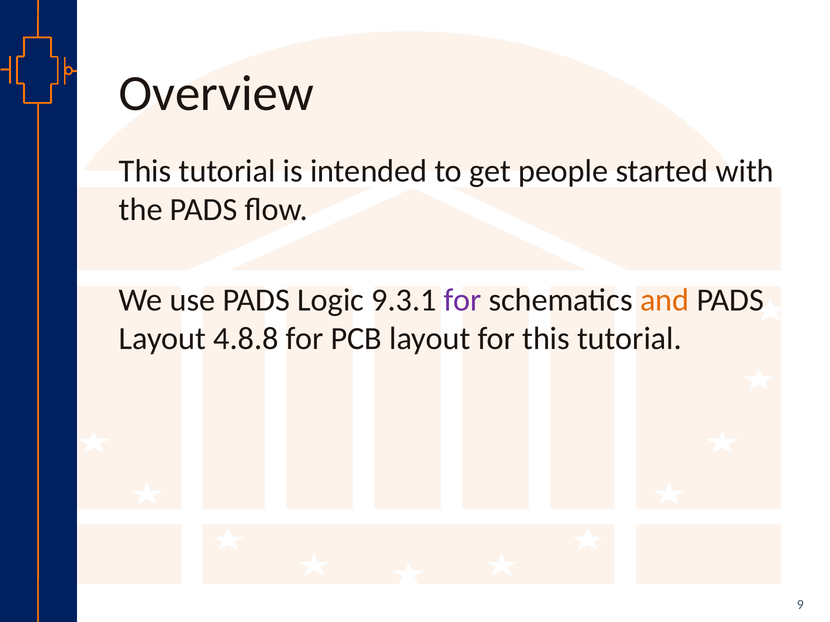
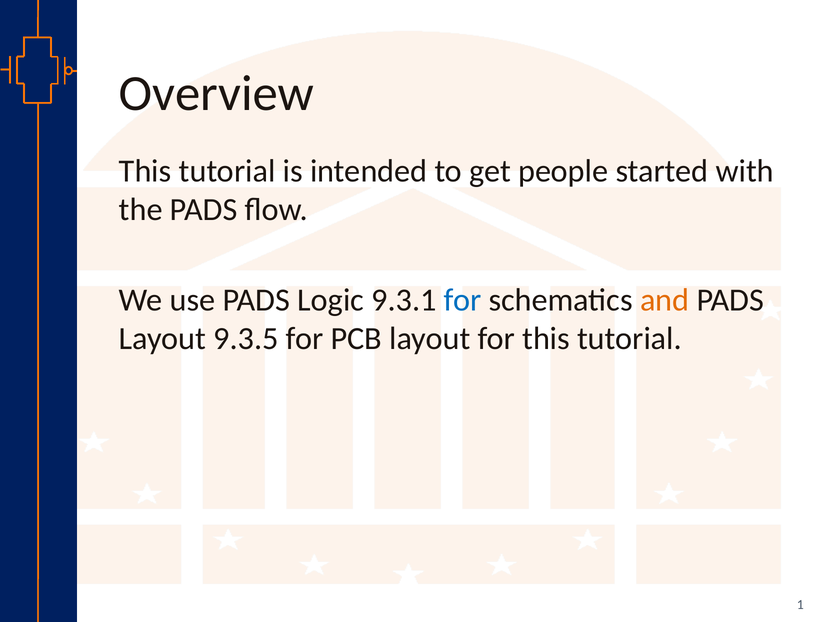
for at (463, 300) colour: purple -> blue
4.8.8: 4.8.8 -> 9.3.5
9: 9 -> 1
